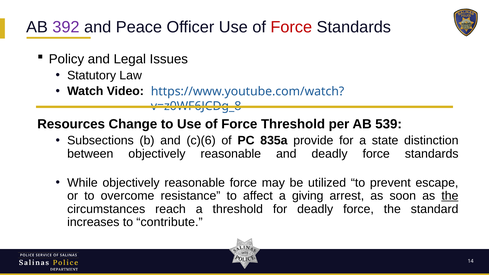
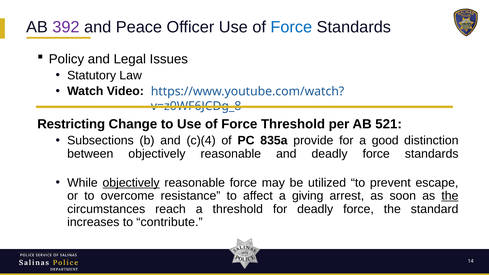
Force at (291, 27) colour: red -> blue
Resources: Resources -> Restricting
539: 539 -> 521
c)(6: c)(6 -> c)(4
state: state -> good
objectively at (131, 183) underline: none -> present
